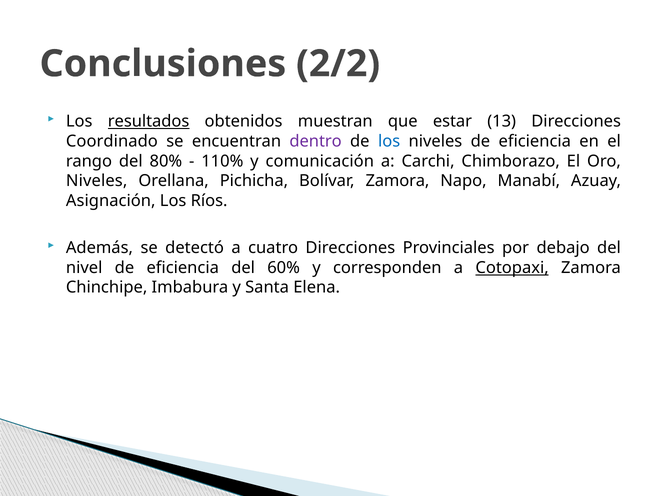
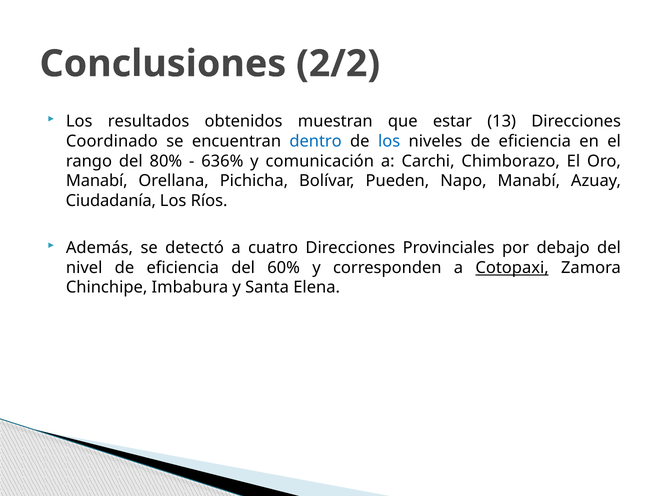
resultados underline: present -> none
dentro colour: purple -> blue
110%: 110% -> 636%
Niveles at (97, 181): Niveles -> Manabí
Bolívar Zamora: Zamora -> Pueden
Asignación: Asignación -> Ciudadanía
